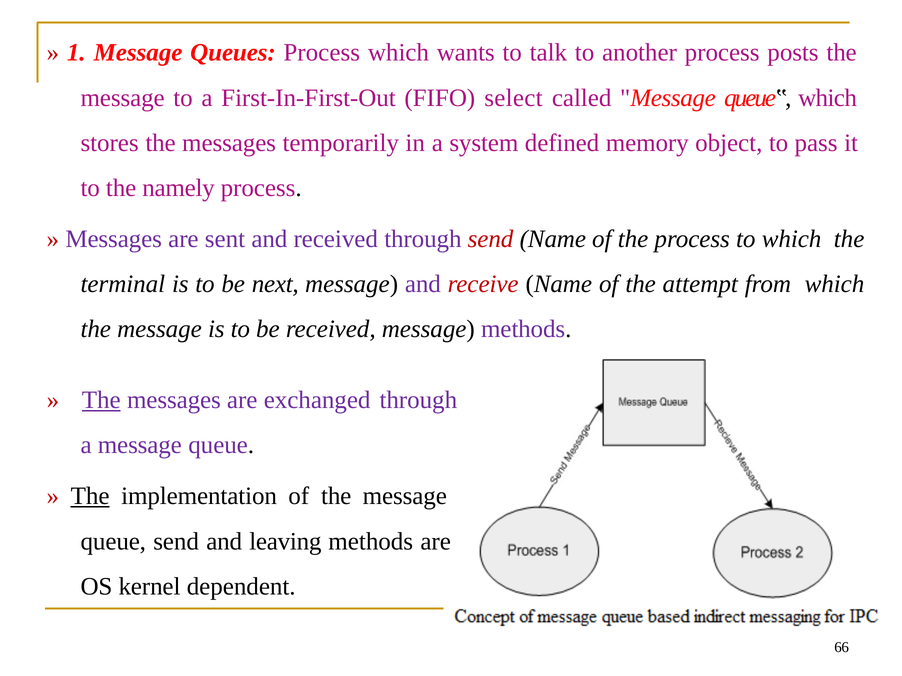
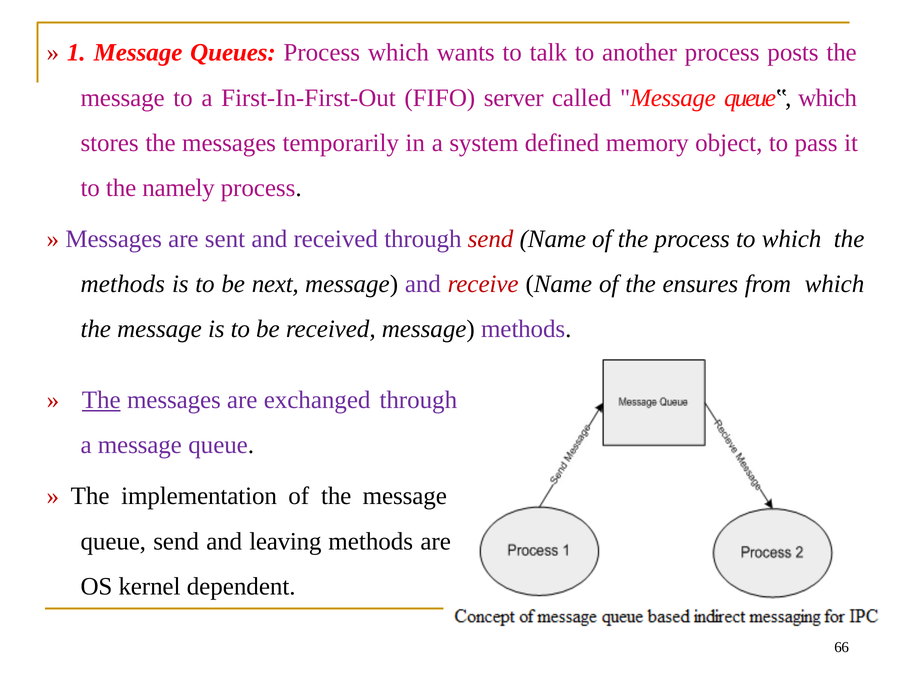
select: select -> server
terminal at (123, 284): terminal -> methods
attempt: attempt -> ensures
The at (90, 497) underline: present -> none
